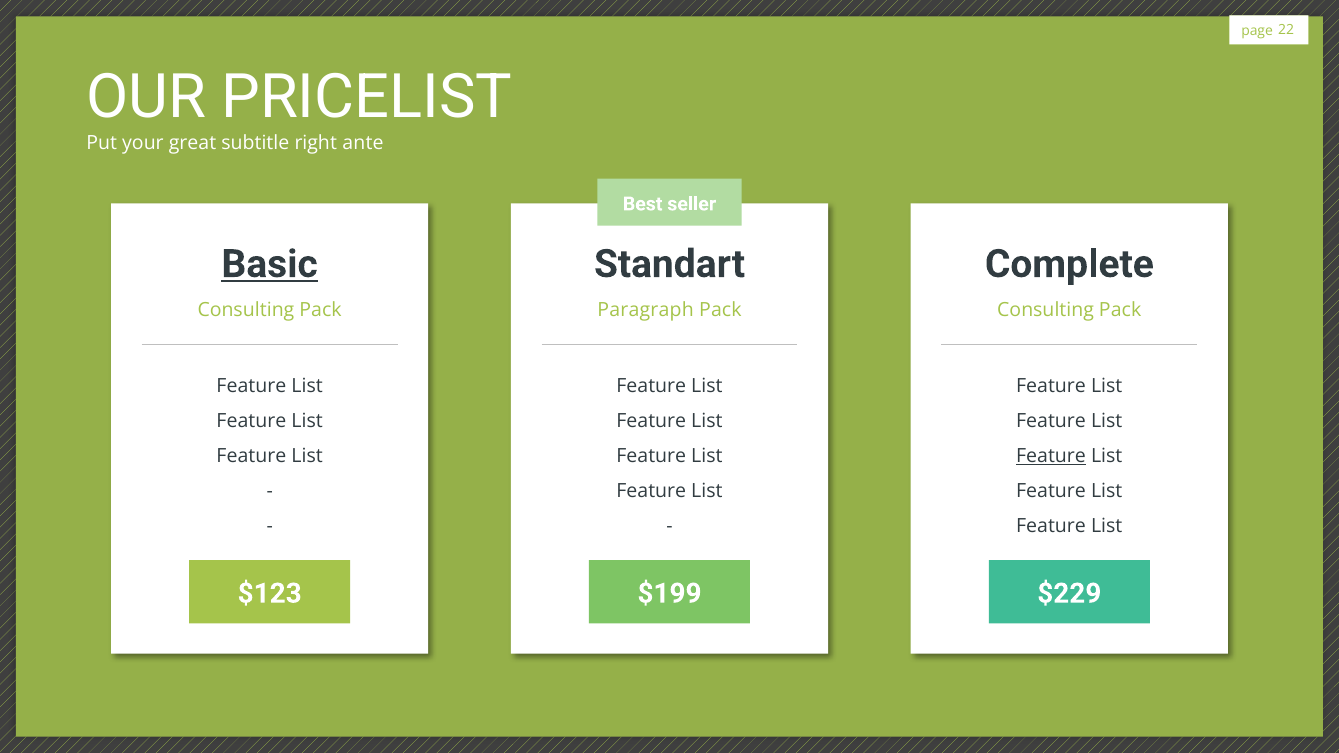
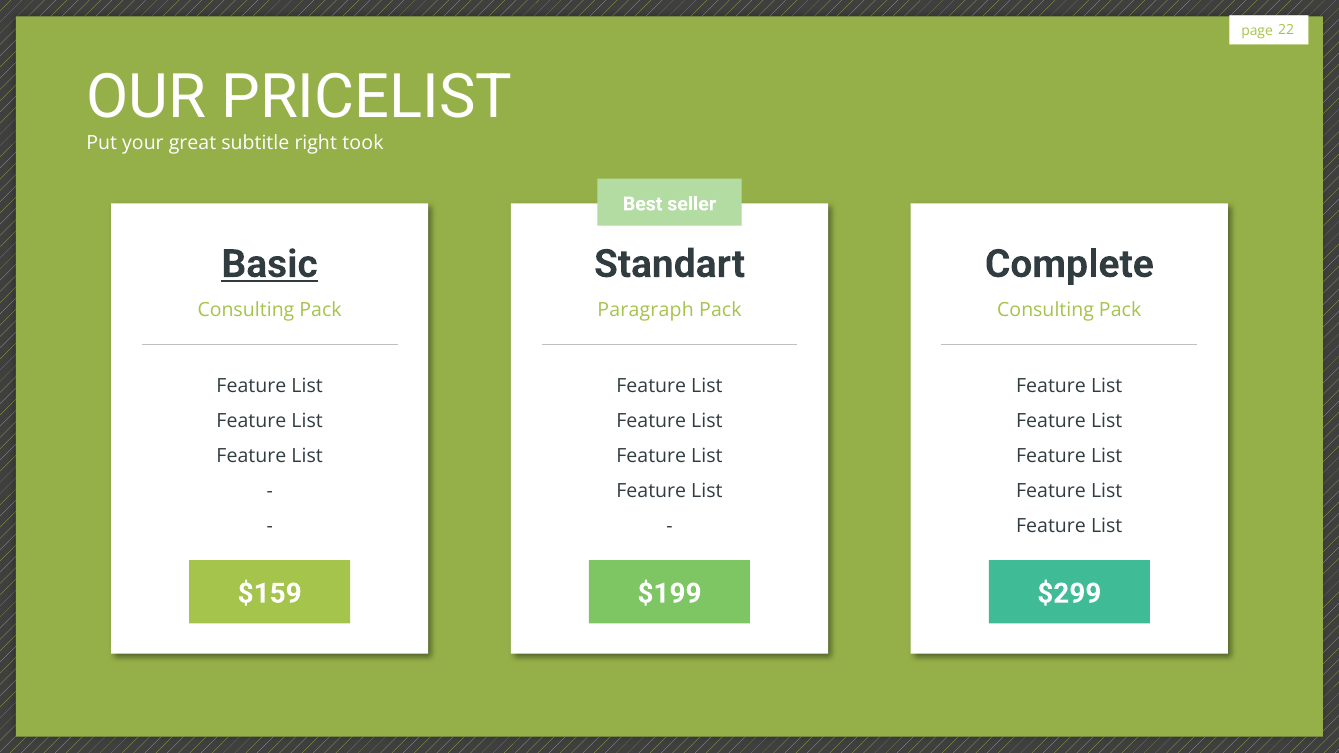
ante: ante -> took
Feature at (1051, 456) underline: present -> none
$123: $123 -> $159
$229: $229 -> $299
